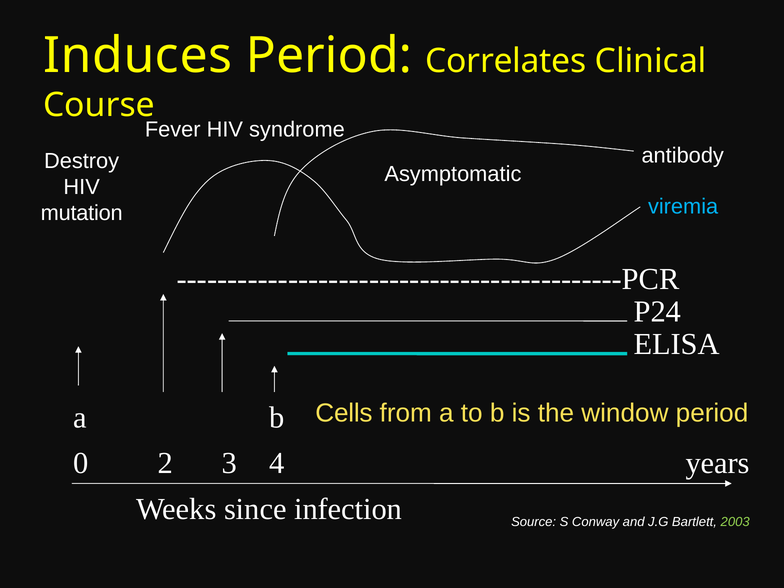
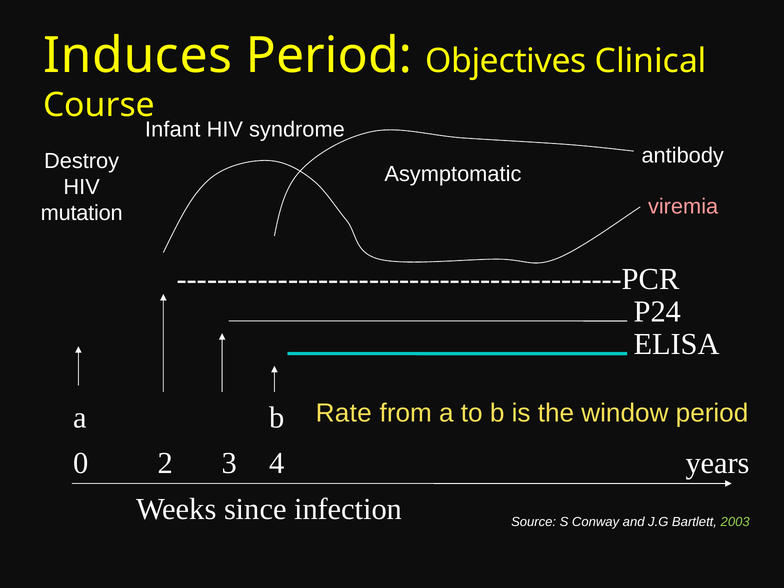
Correlates: Correlates -> Objectives
Fever: Fever -> Infant
viremia colour: light blue -> pink
Cells: Cells -> Rate
